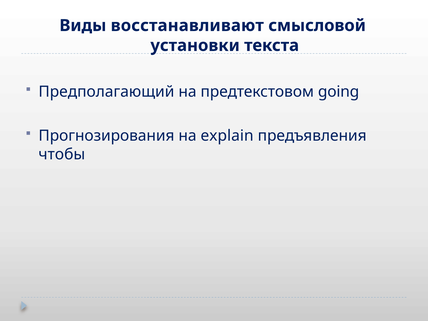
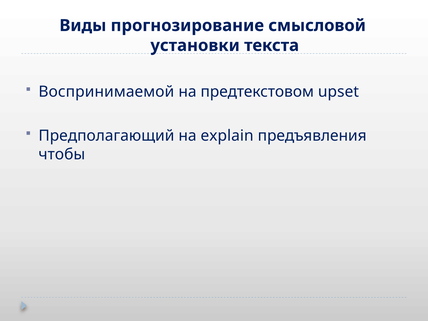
восстанавливают: восстанавливают -> прогнозирование
Предполагающий: Предполагающий -> Воспринимаемой
going: going -> upset
Прогнозирования: Прогнозирования -> Предполагающий
